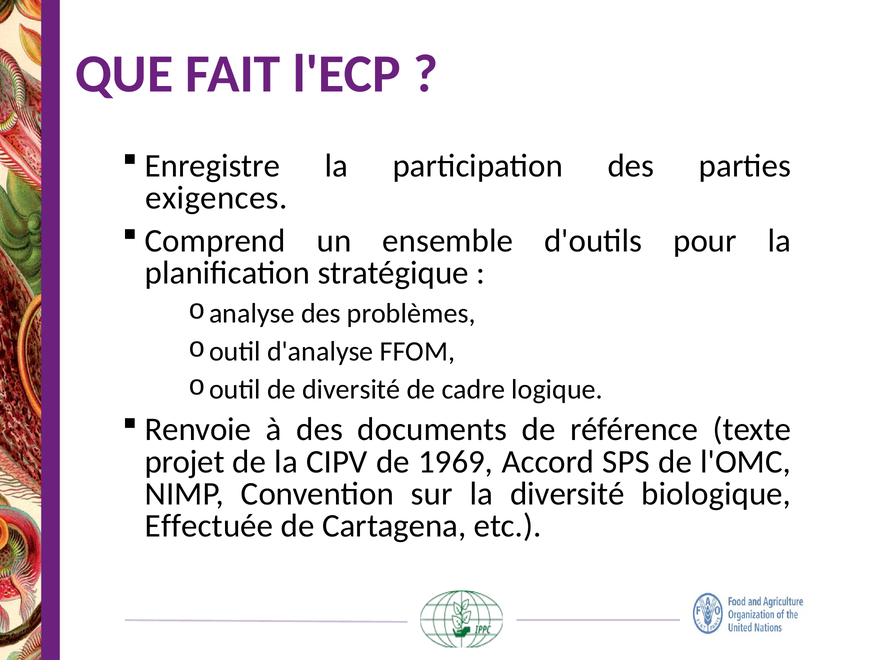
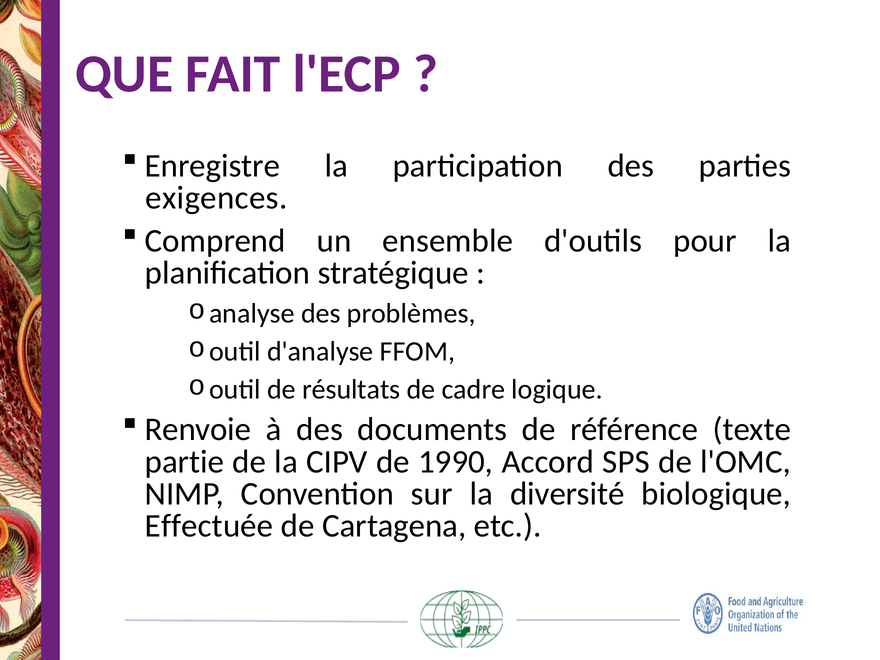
de diversité: diversité -> résultats
projet: projet -> partie
1969: 1969 -> 1990
